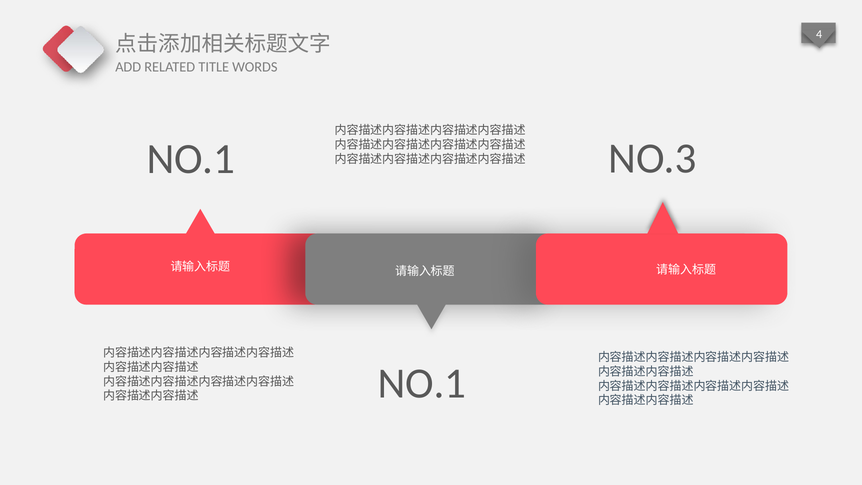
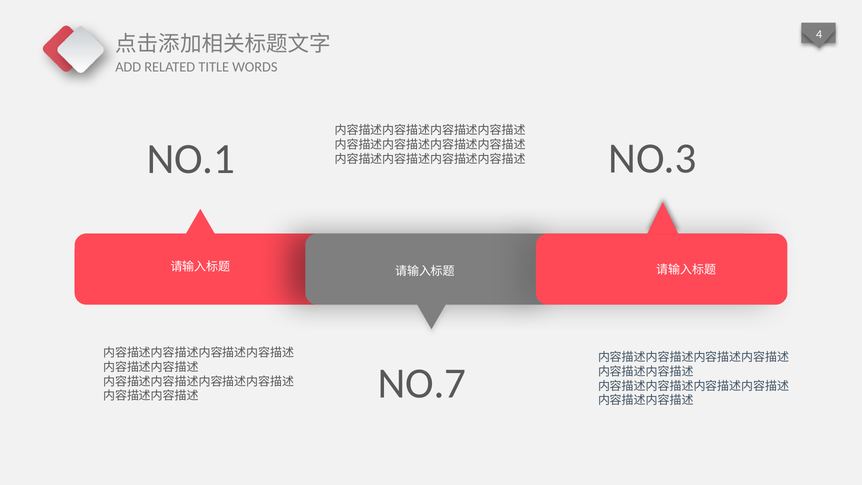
NO.1 at (422, 384): NO.1 -> NO.7
